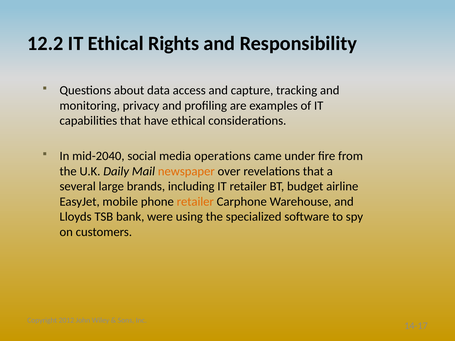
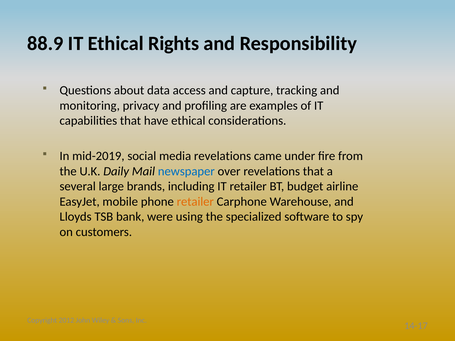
12.2: 12.2 -> 88.9
mid-2040: mid-2040 -> mid-2019
media operations: operations -> revelations
newspaper colour: orange -> blue
